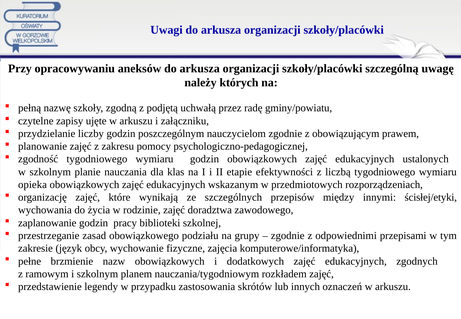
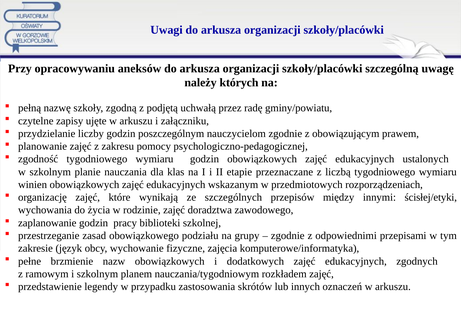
efektywności: efektywności -> przeznaczane
opieka: opieka -> winien
